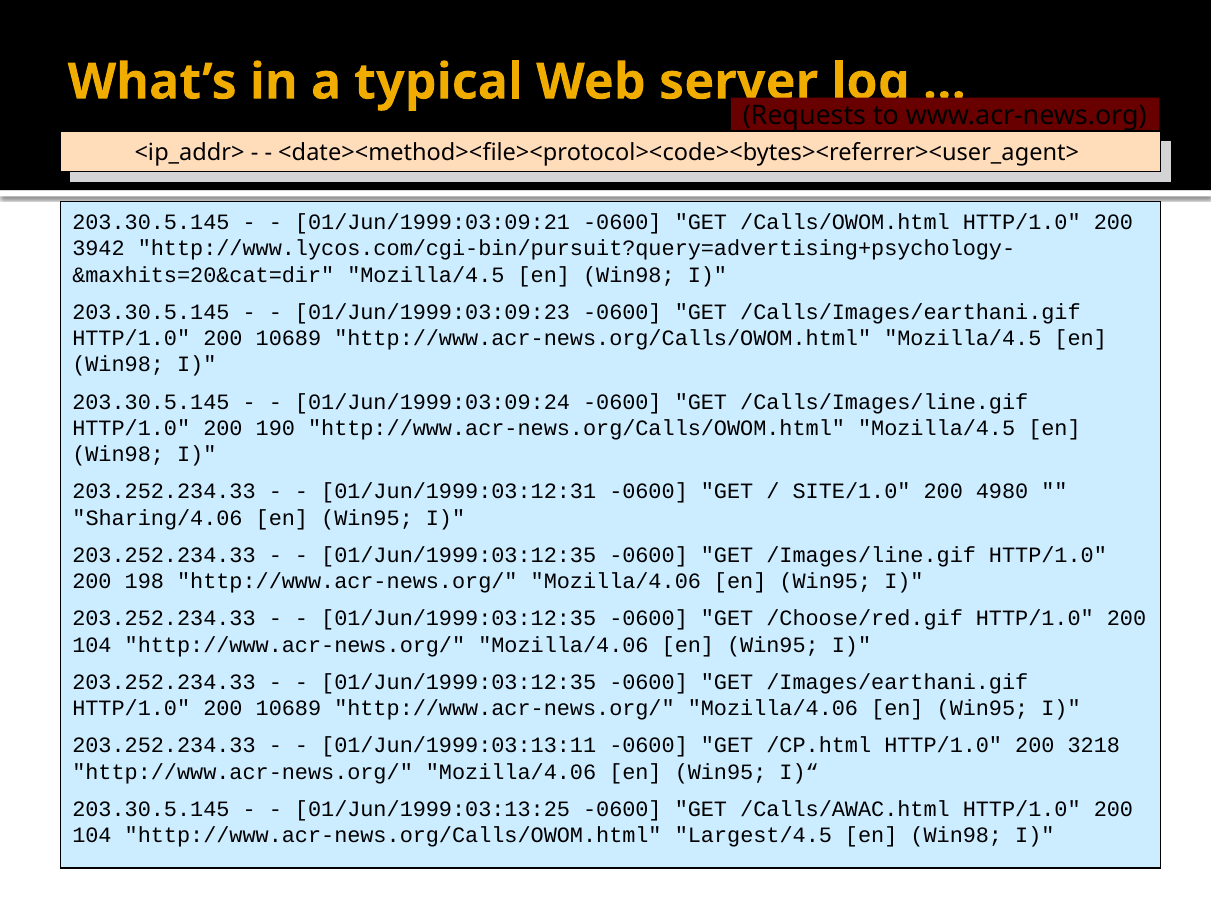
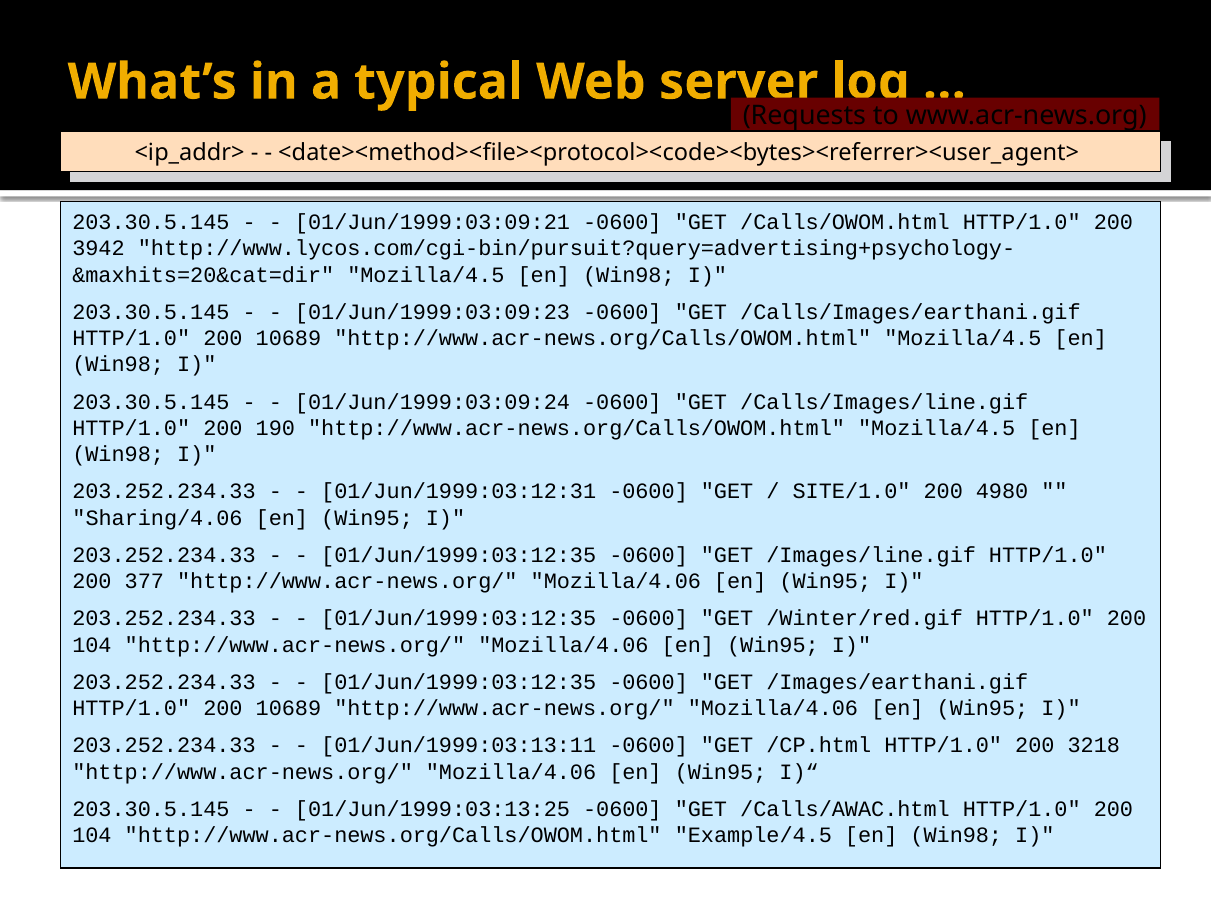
198: 198 -> 377
/Choose/red.gif: /Choose/red.gif -> /Winter/red.gif
Largest/4.5: Largest/4.5 -> Example/4.5
